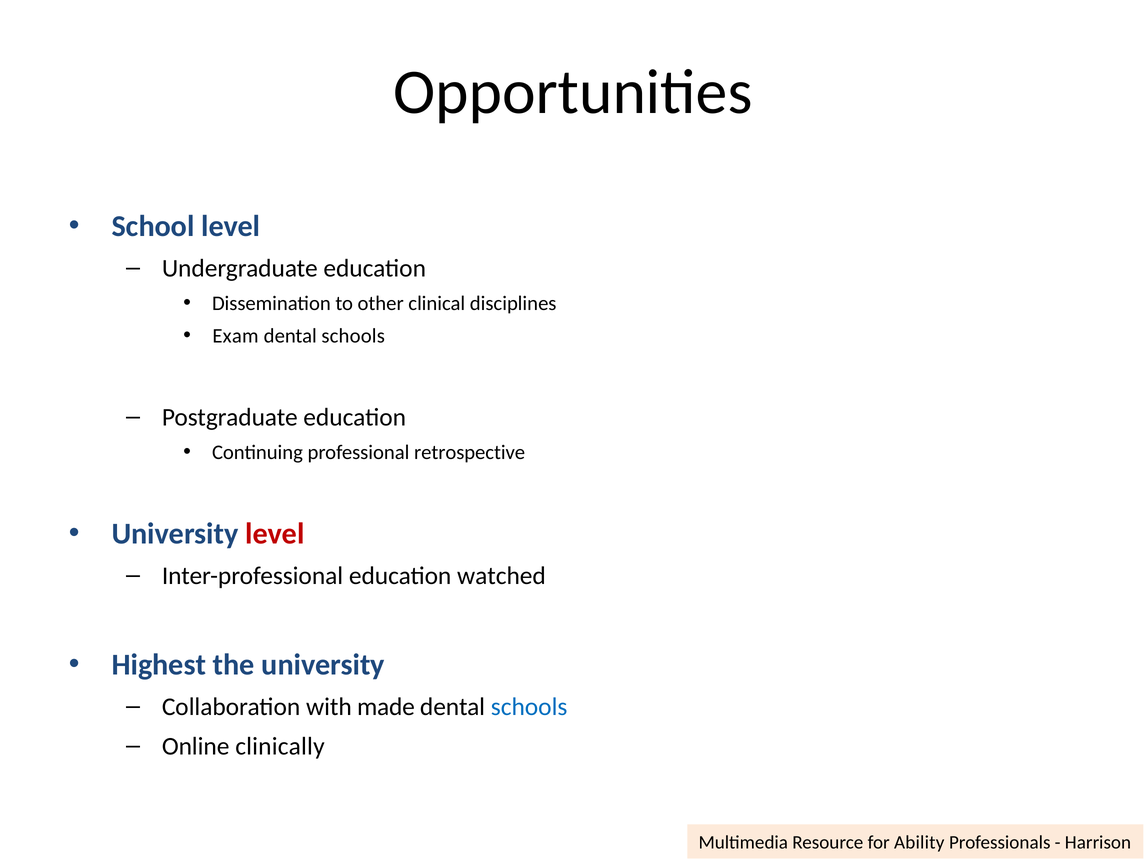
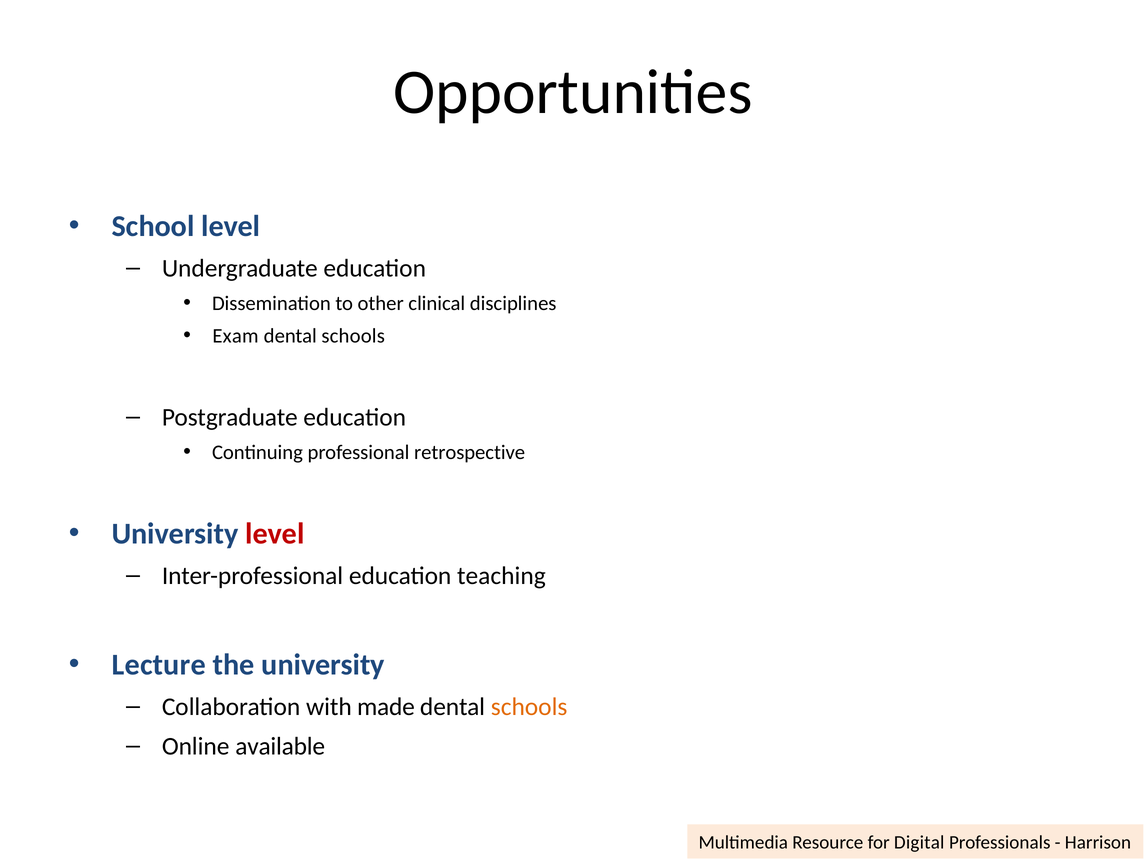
watched: watched -> teaching
Highest: Highest -> Lecture
schools at (529, 707) colour: blue -> orange
clinically: clinically -> available
Ability: Ability -> Digital
